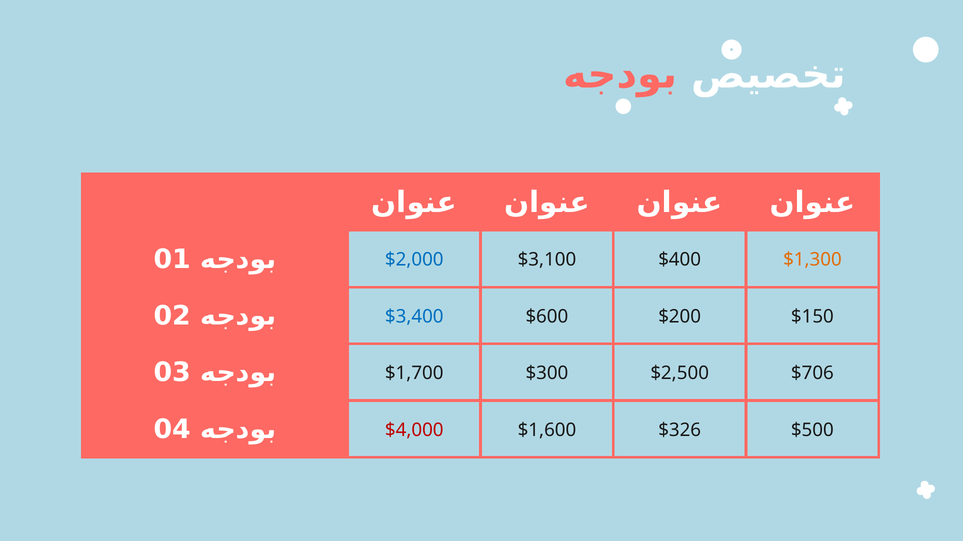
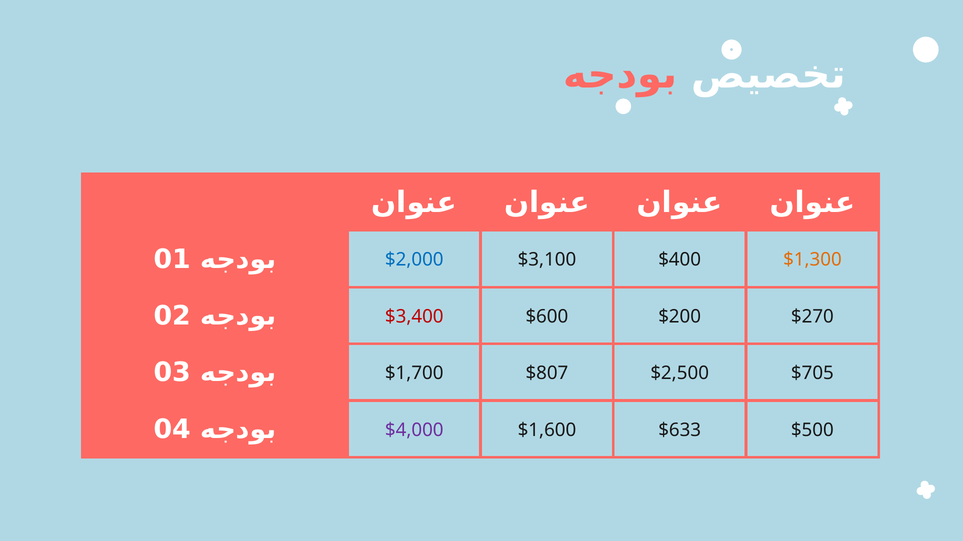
$3,400 colour: blue -> red
$150: $150 -> $270
$300: $300 -> $807
$706: $706 -> $705
$4,000 colour: red -> purple
$326: $326 -> $633
